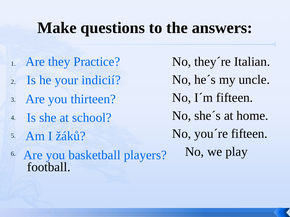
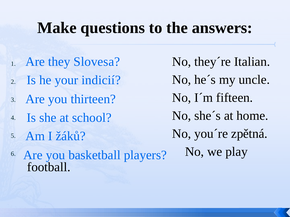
Practice: Practice -> Slovesa
you´re fifteen: fifteen -> zpětná
